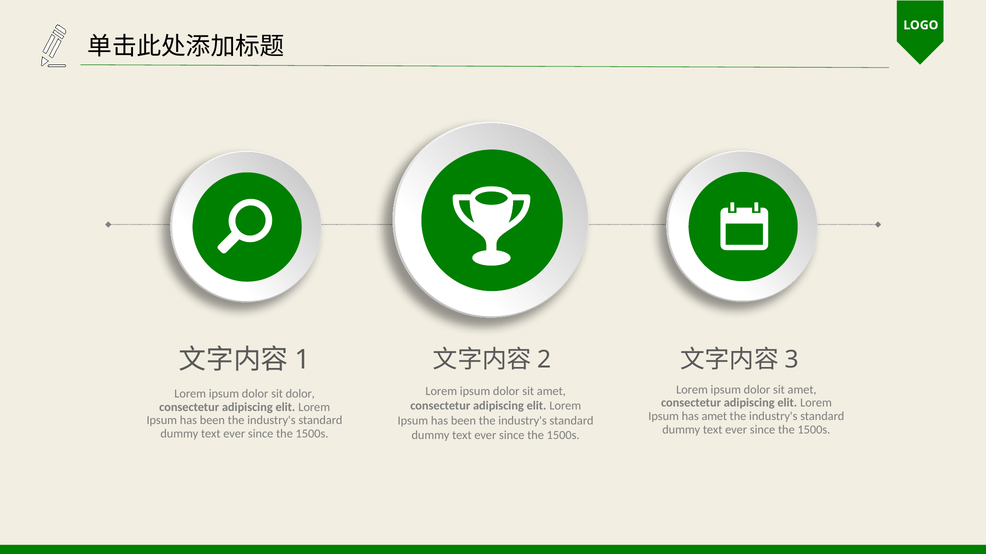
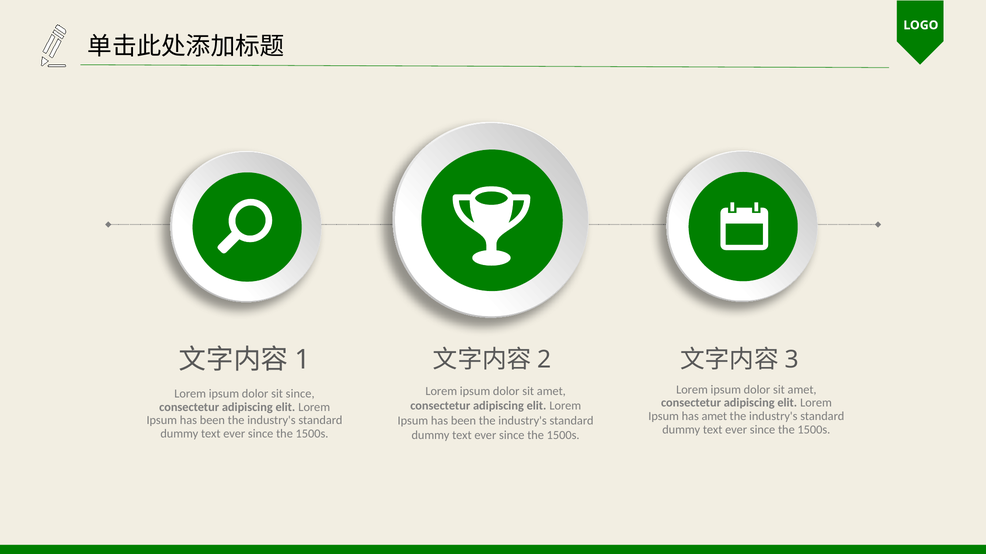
sit dolor: dolor -> since
